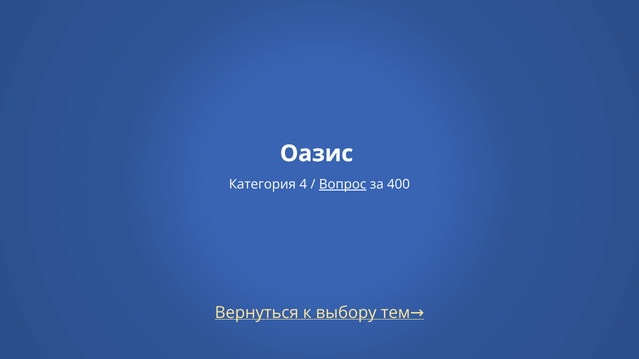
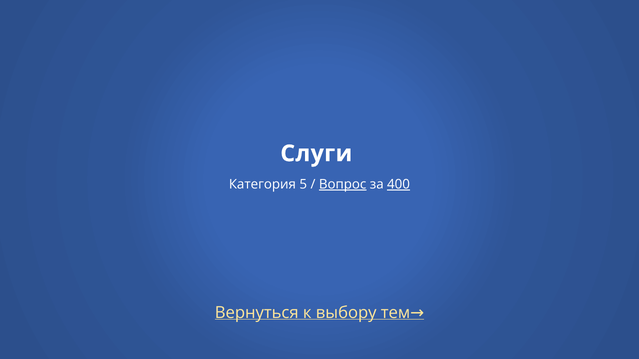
Оазис: Оазис -> Слуги
4: 4 -> 5
400 underline: none -> present
